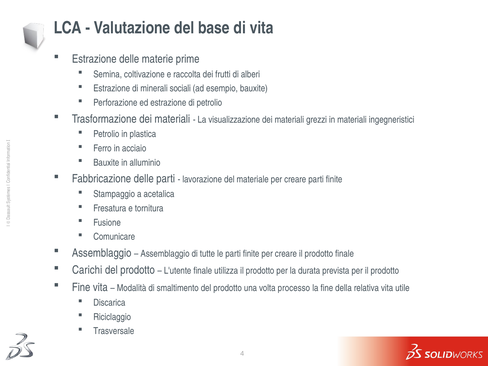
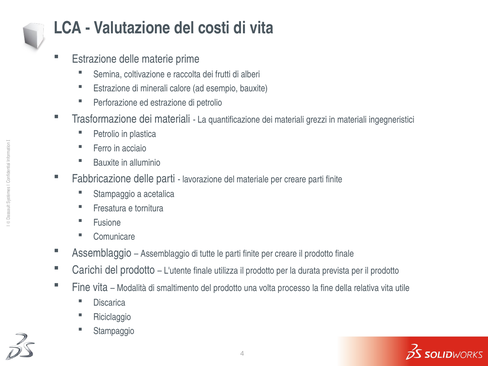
base: base -> costi
sociali: sociali -> calore
visualizzazione: visualizzazione -> quantificazione
Trasversale at (114, 331): Trasversale -> Stampaggio
